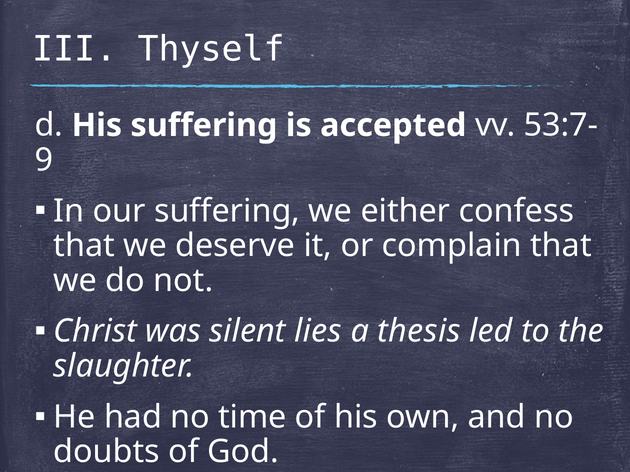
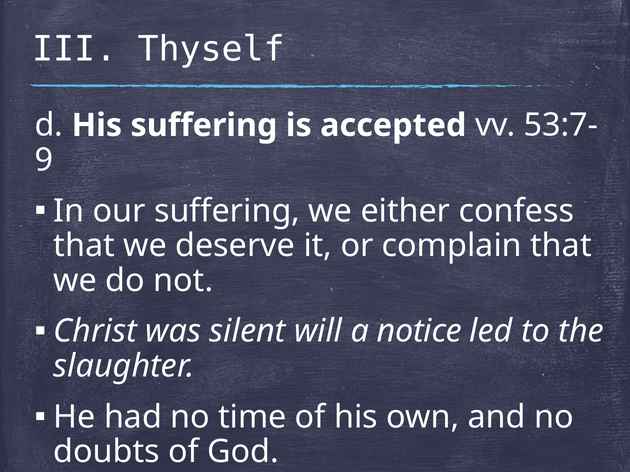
lies: lies -> will
thesis: thesis -> notice
